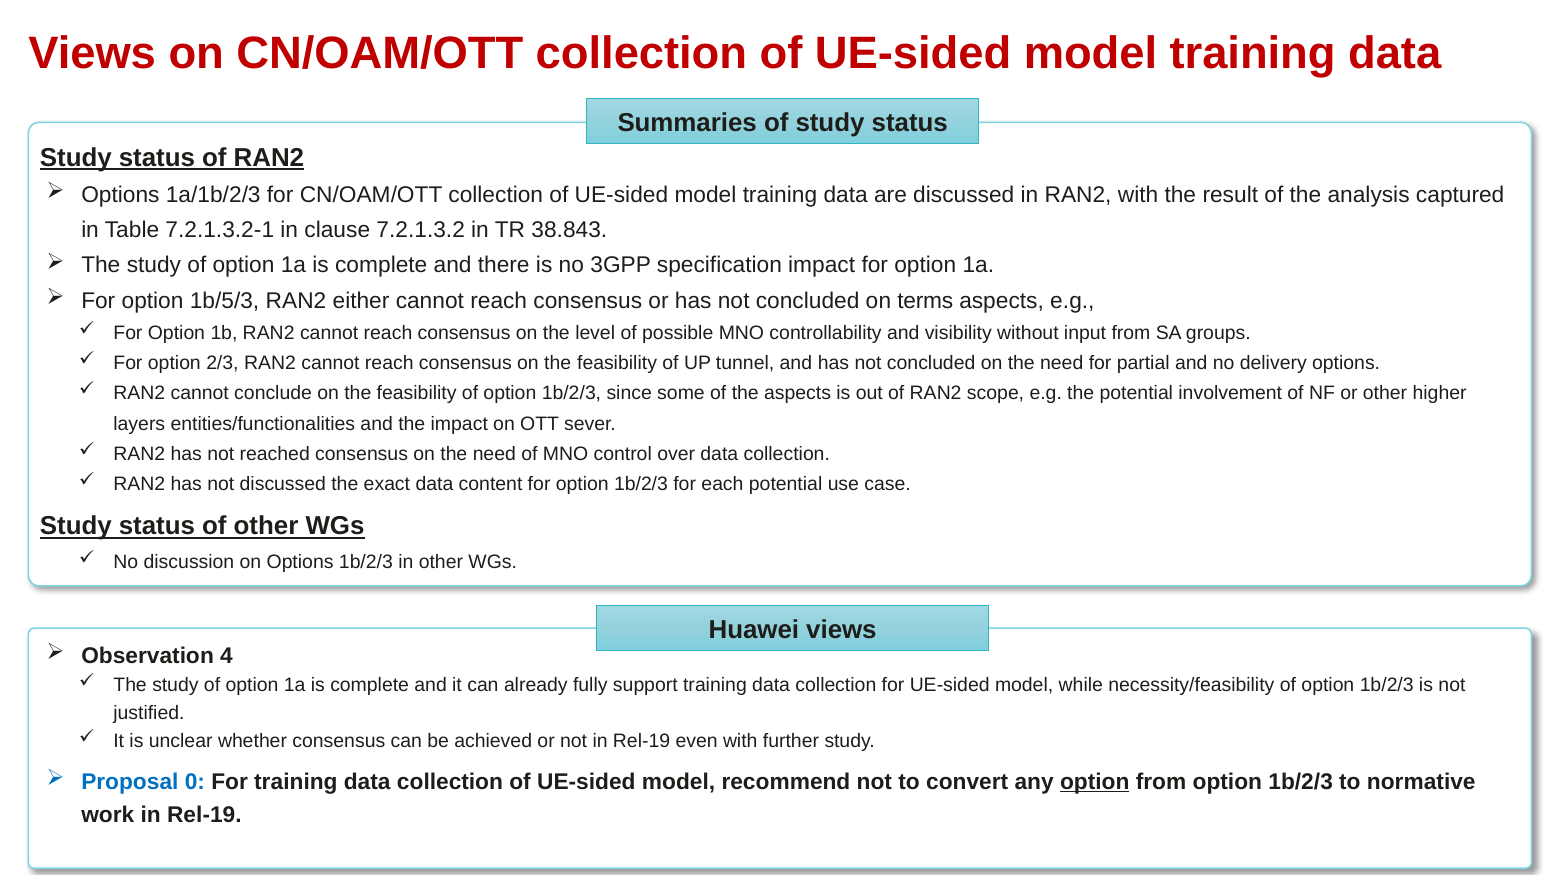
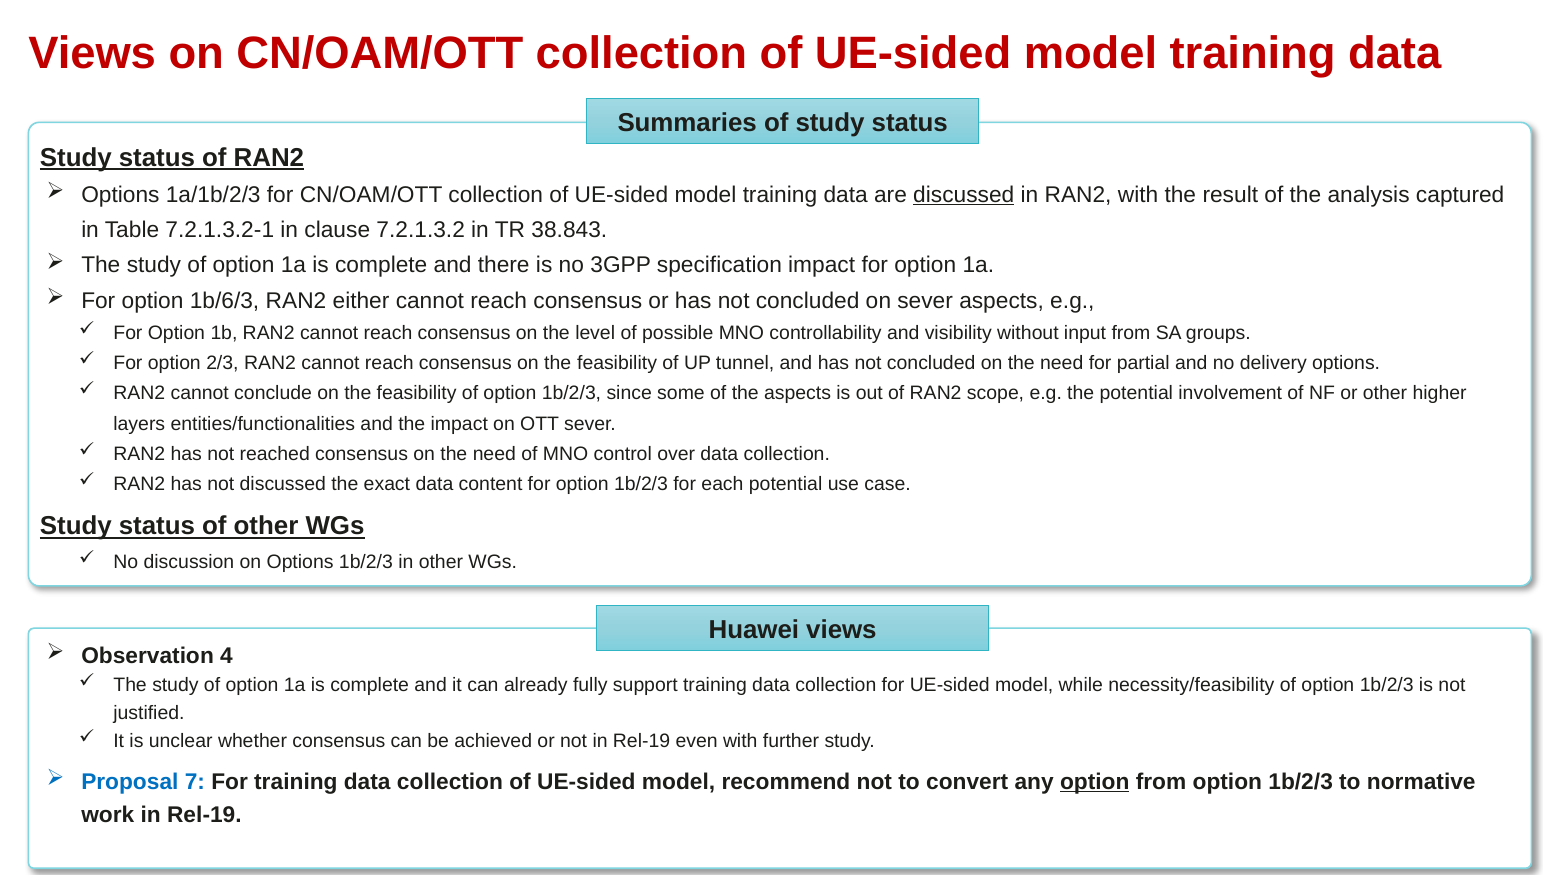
discussed at (964, 195) underline: none -> present
1b/5/3: 1b/5/3 -> 1b/6/3
on terms: terms -> sever
0: 0 -> 7
